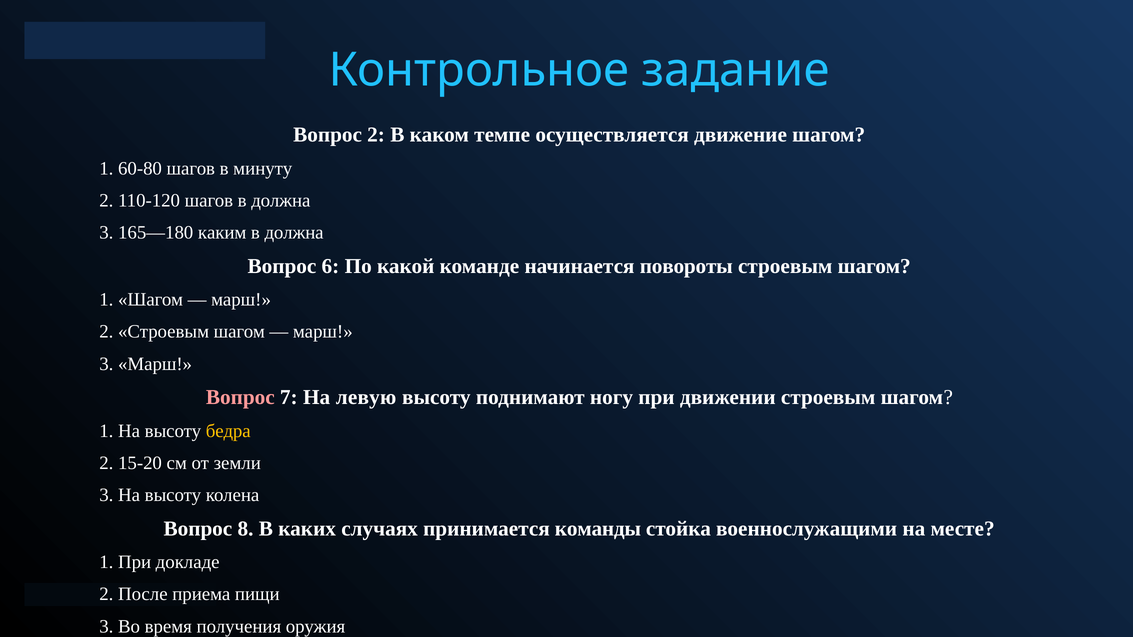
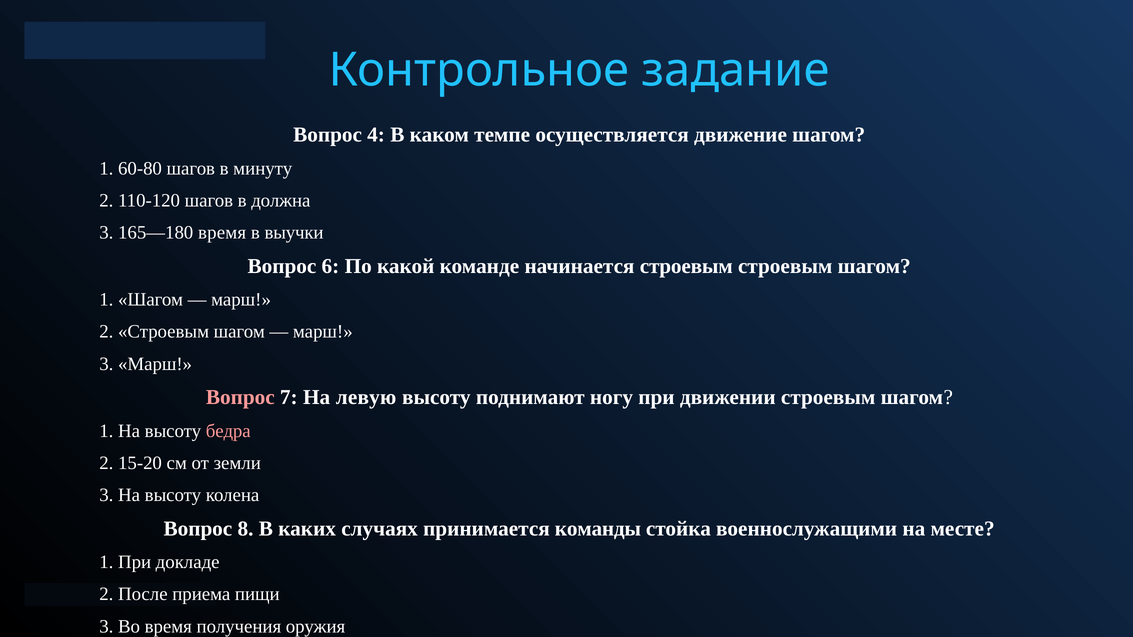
Вопрос 2: 2 -> 4
165—180 каким: каким -> время
должна at (294, 233): должна -> выучки
начинается повороты: повороты -> строевым
бедра colour: yellow -> pink
